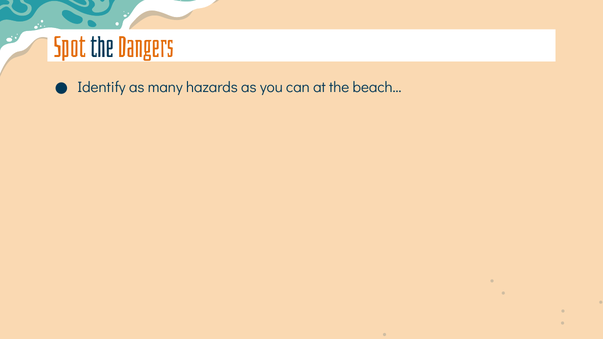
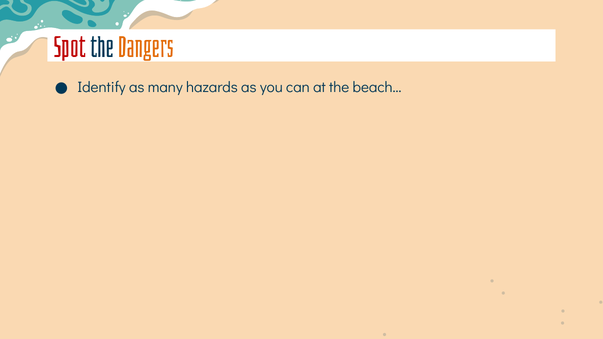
Spot colour: orange -> red
